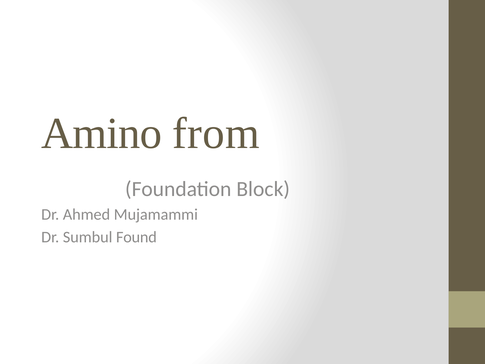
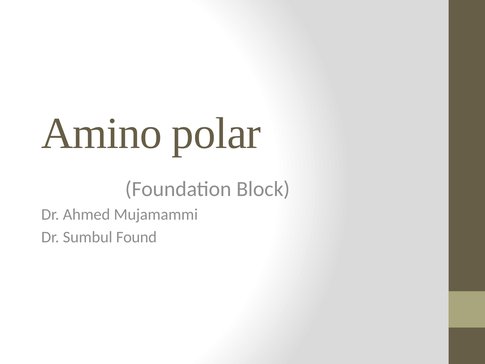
from: from -> polar
